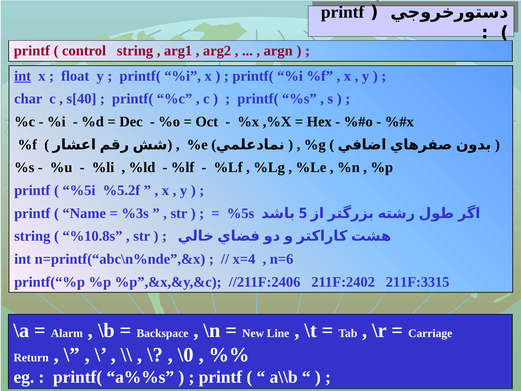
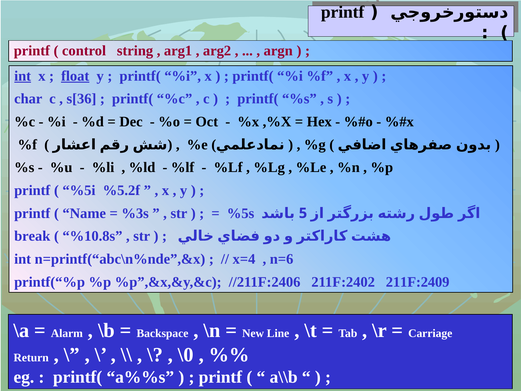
float underline: none -> present
s[40: s[40 -> s[36
string at (32, 236): string -> break
211F:3315: 211F:3315 -> 211F:2409
